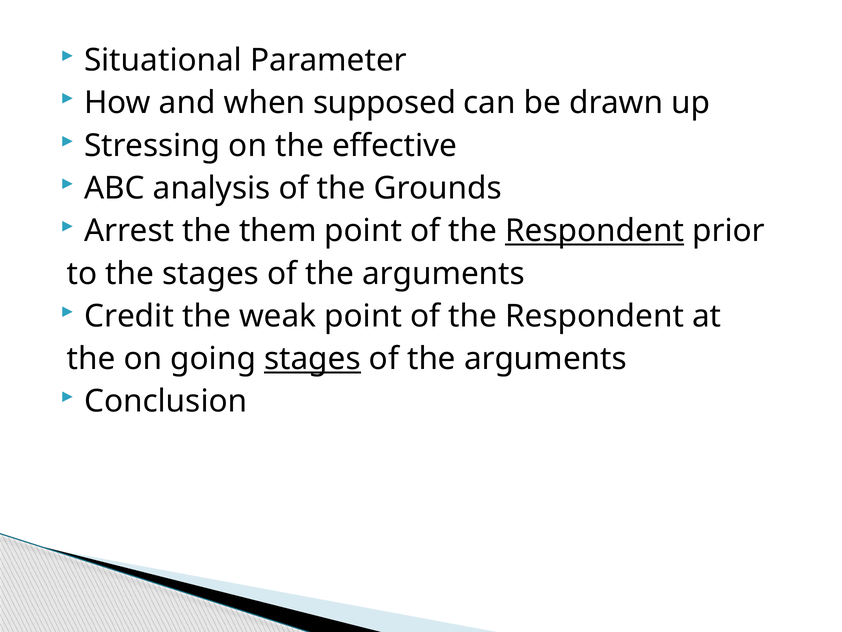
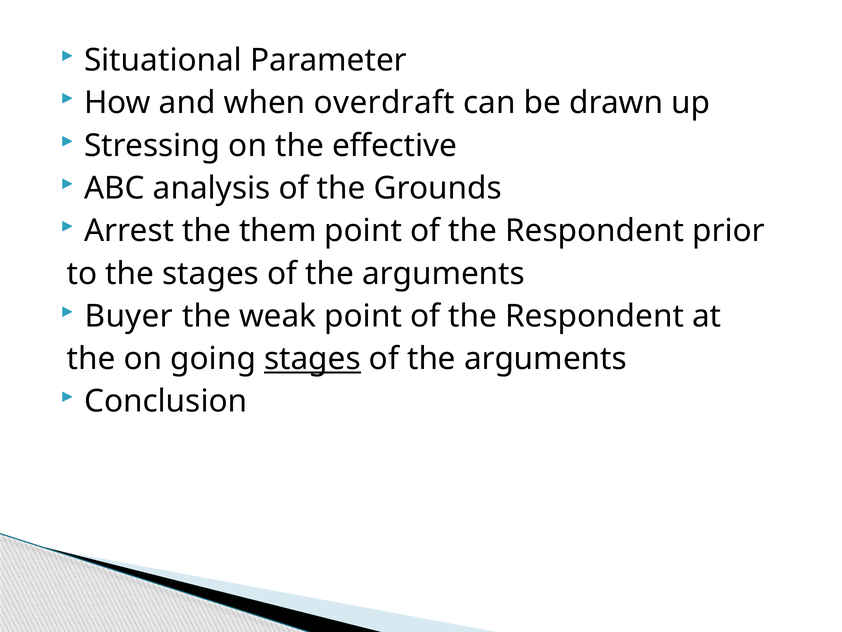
supposed: supposed -> overdraft
Respondent at (595, 231) underline: present -> none
Credit: Credit -> Buyer
